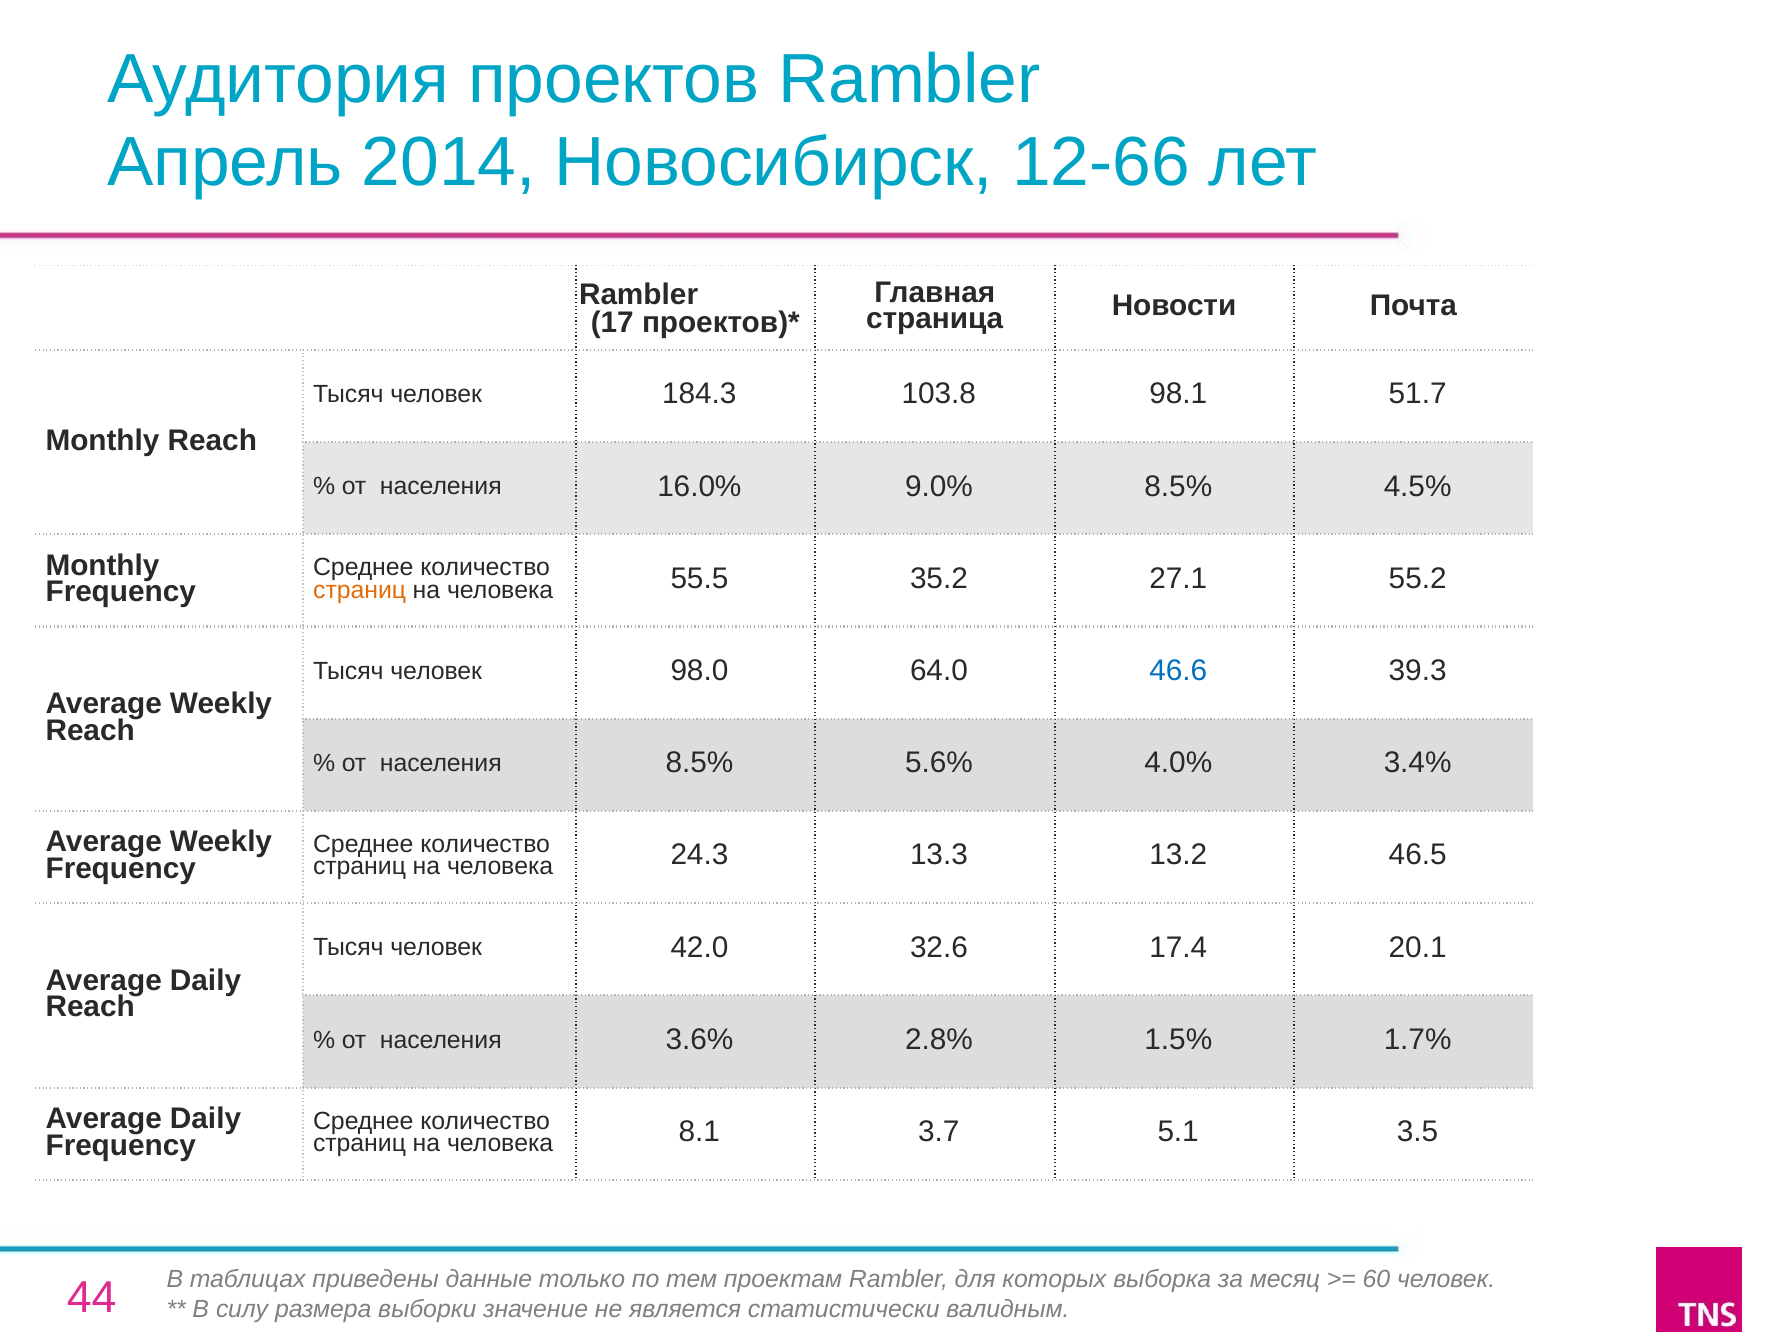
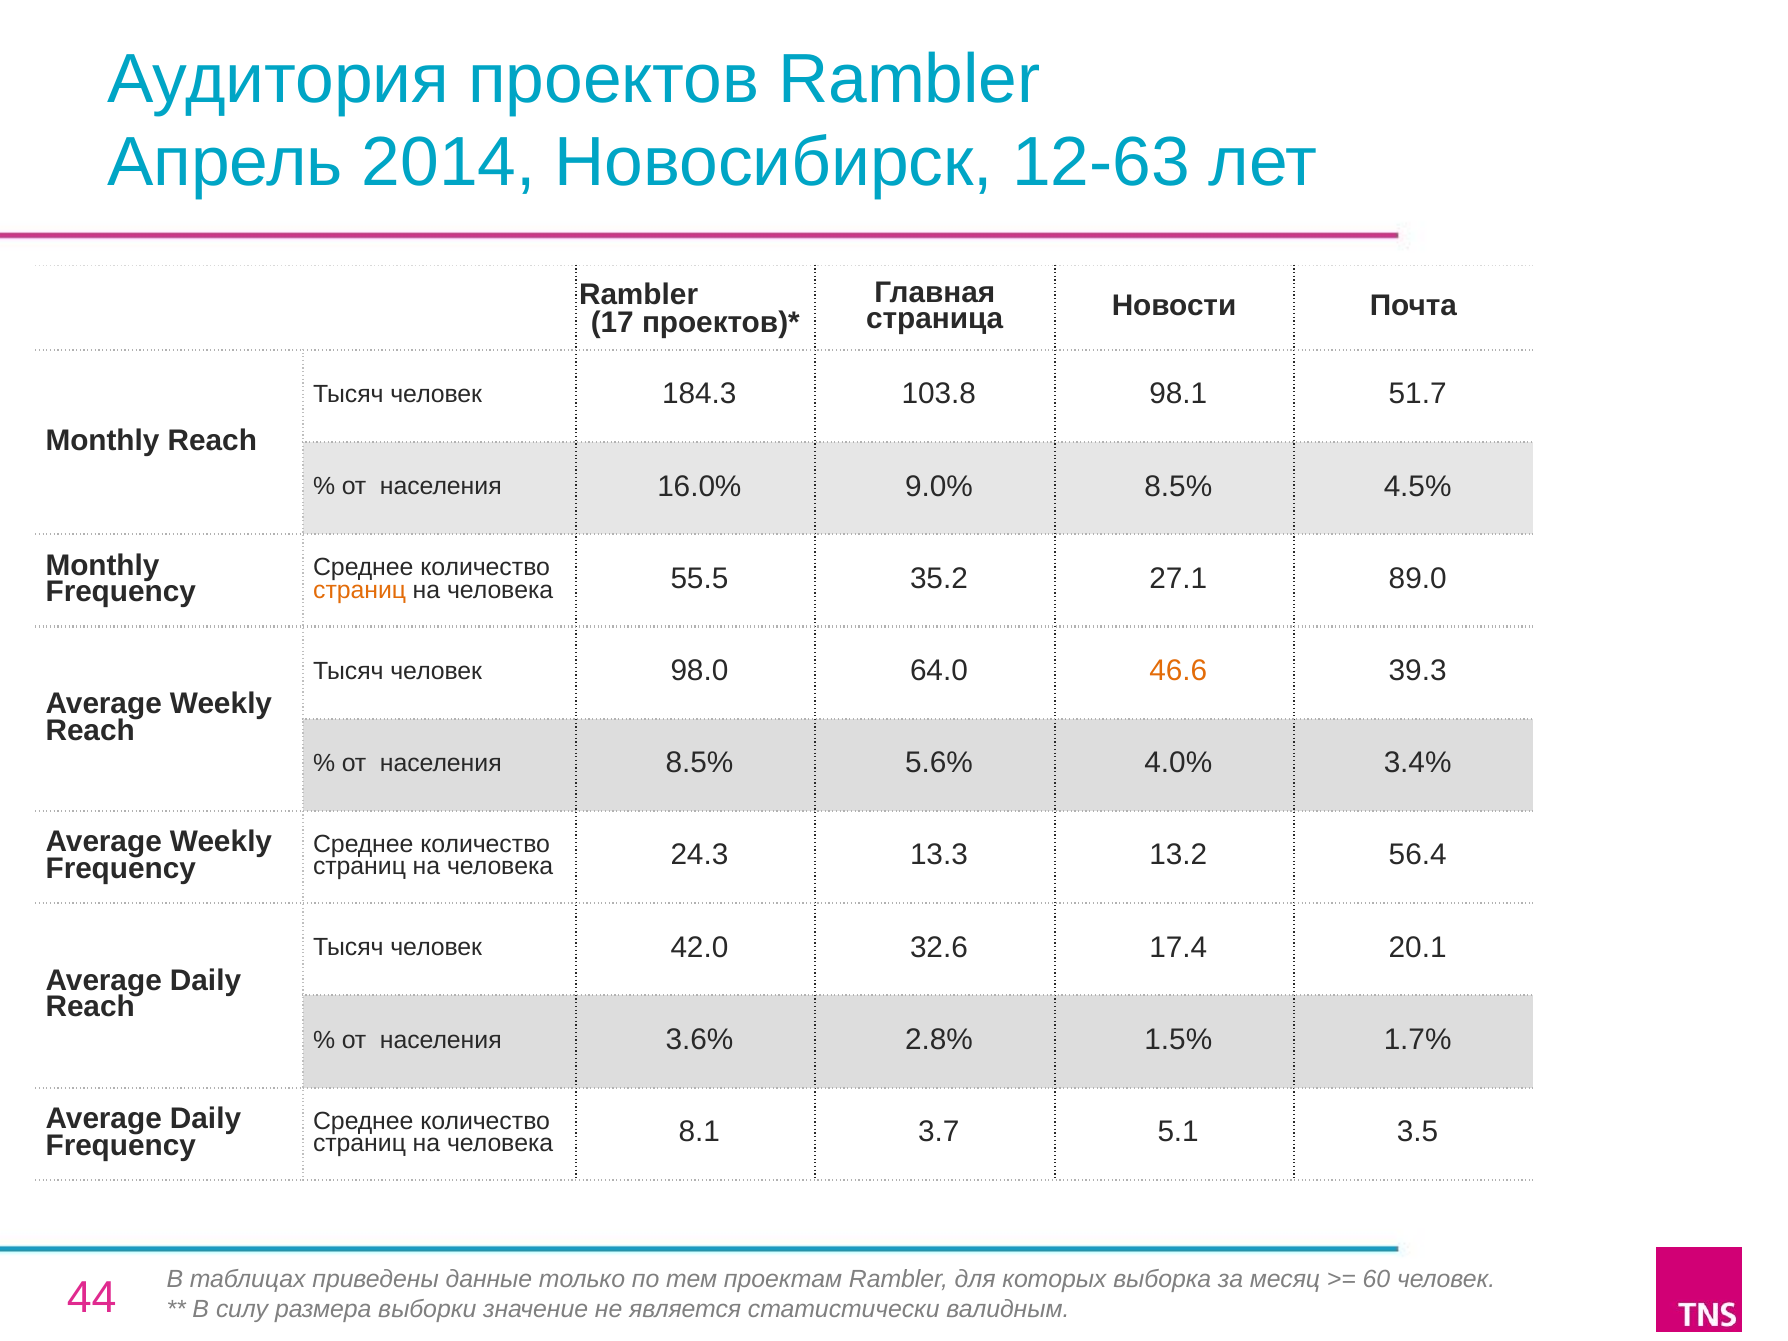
12-66: 12-66 -> 12-63
55.2: 55.2 -> 89.0
46.6 colour: blue -> orange
46.5: 46.5 -> 56.4
